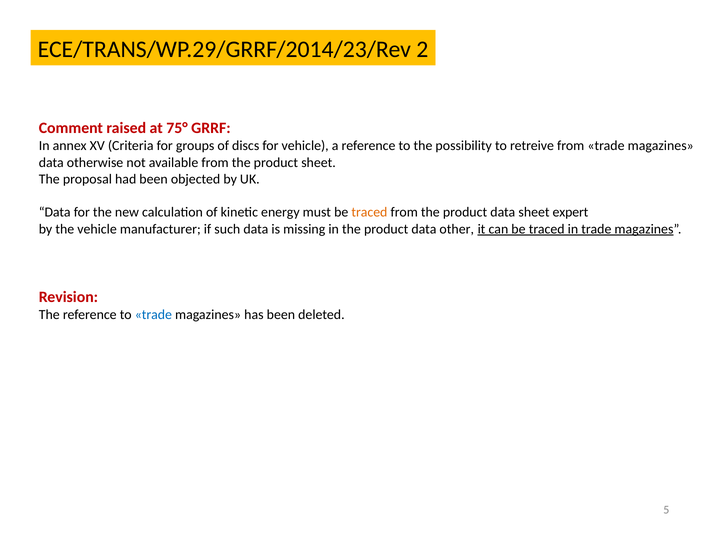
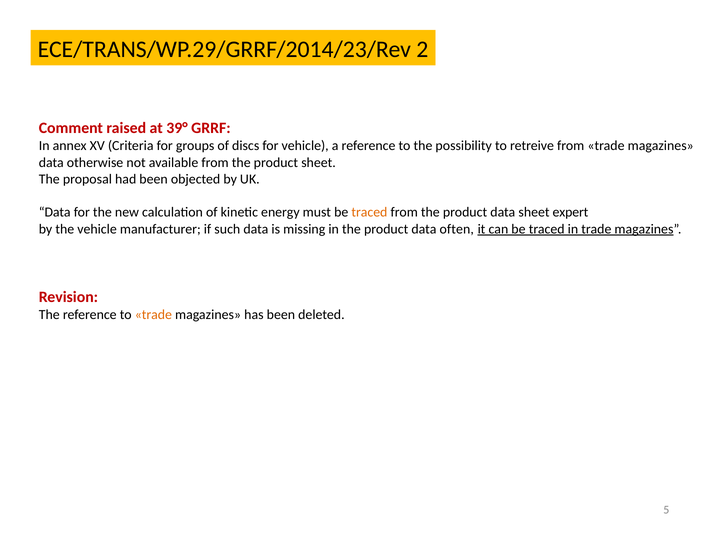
75°: 75° -> 39°
other: other -> often
trade at (153, 314) colour: blue -> orange
